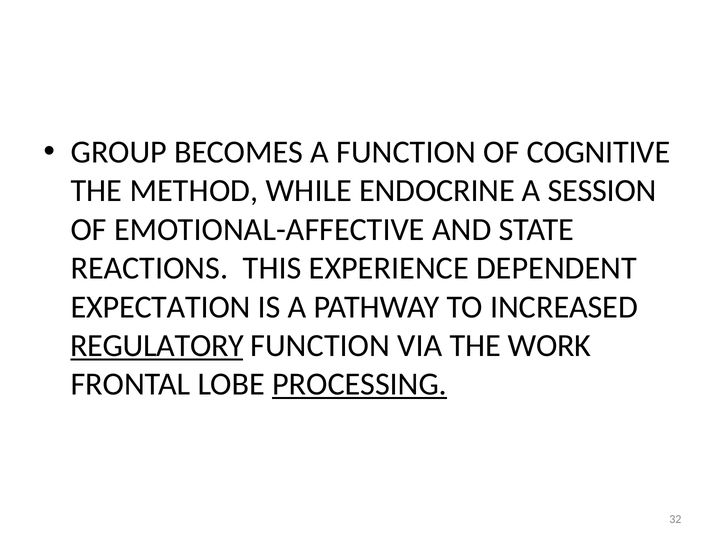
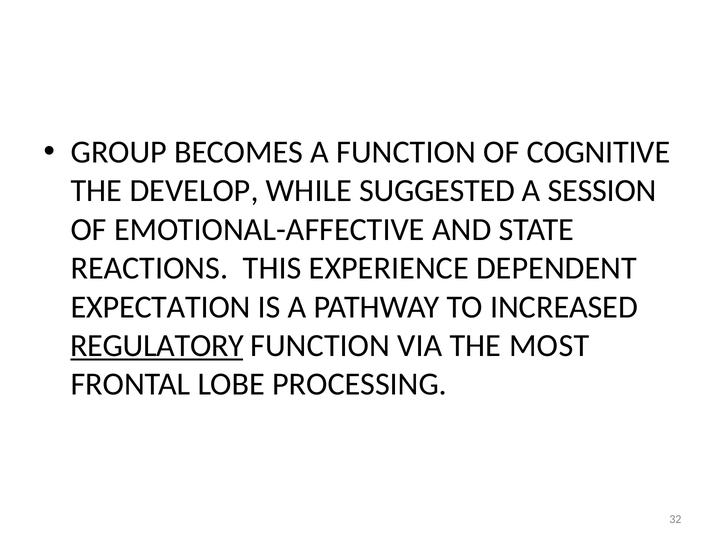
METHOD: METHOD -> DEVELOP
ENDOCRINE: ENDOCRINE -> SUGGESTED
WORK: WORK -> MOST
PROCESSING underline: present -> none
